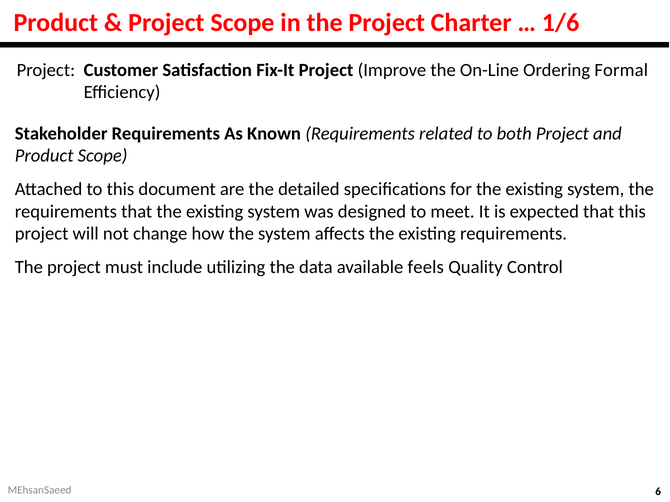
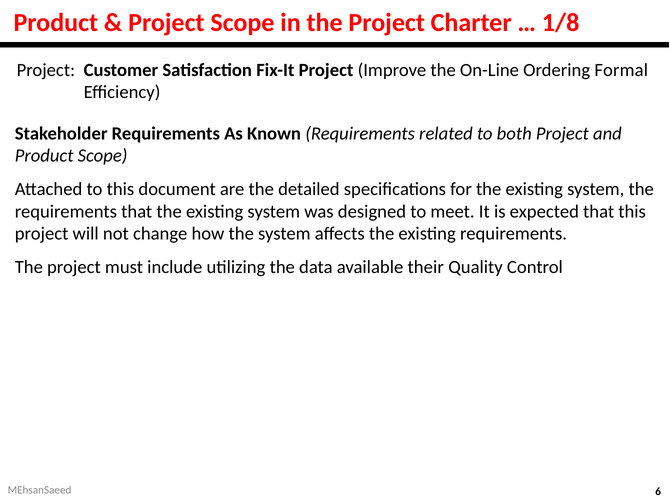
1/6: 1/6 -> 1/8
feels: feels -> their
